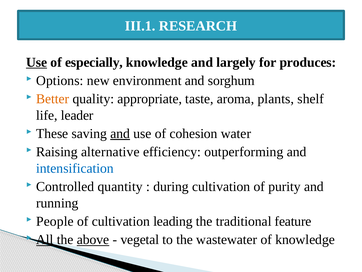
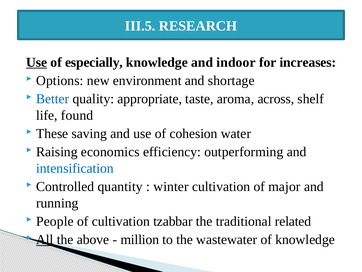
III.1: III.1 -> III.5
largely: largely -> indoor
produces: produces -> increases
sorghum: sorghum -> shortage
Better colour: orange -> blue
plants: plants -> across
leader: leader -> found
and at (120, 133) underline: present -> none
alternative: alternative -> economics
during: during -> winter
purity: purity -> major
leading: leading -> tzabbar
feature: feature -> related
above underline: present -> none
vegetal: vegetal -> million
